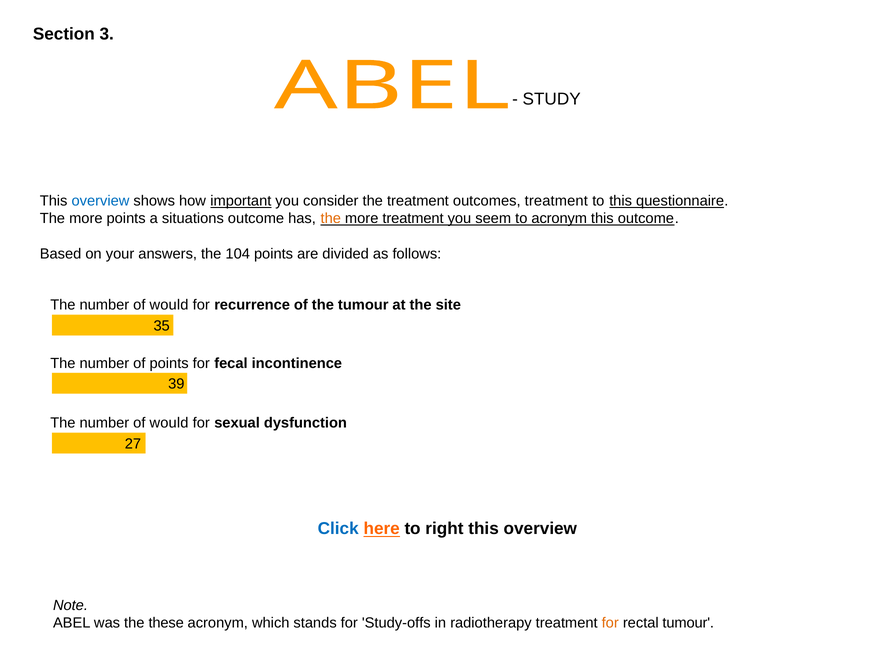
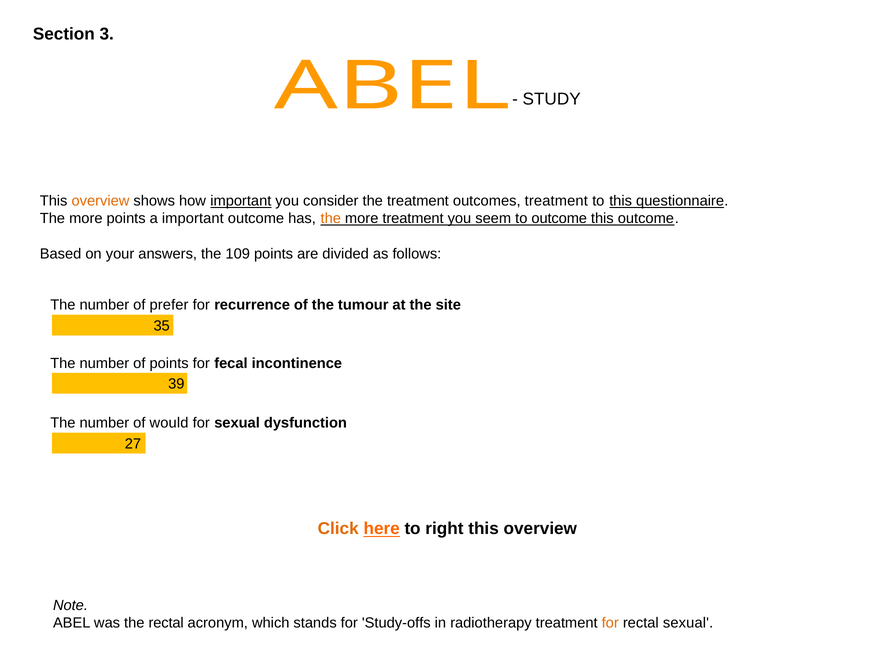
overview at (100, 201) colour: blue -> orange
a situations: situations -> important
to acronym: acronym -> outcome
104: 104 -> 109
would at (169, 305): would -> prefer
Click colour: blue -> orange
the these: these -> rectal
rectal tumour: tumour -> sexual
